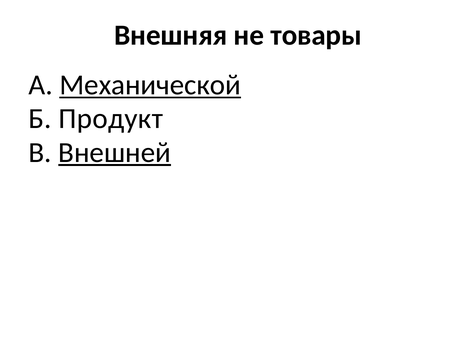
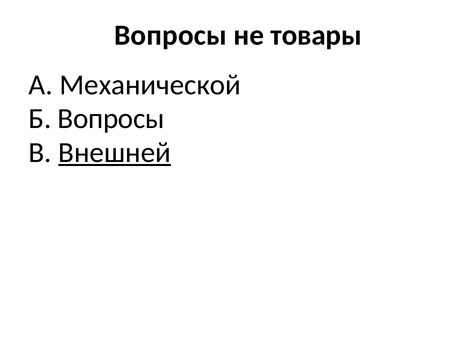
Внешняя at (171, 35): Внешняя -> Вопросы
Механической underline: present -> none
Б Продукт: Продукт -> Вопросы
